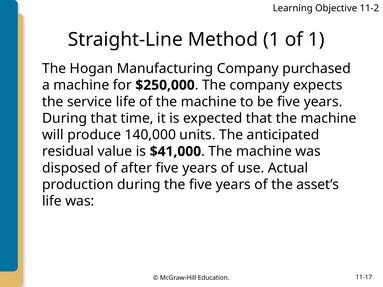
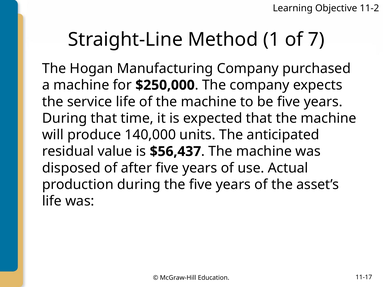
of 1: 1 -> 7
$41,000: $41,000 -> $56,437
